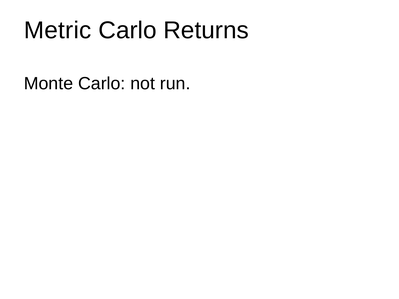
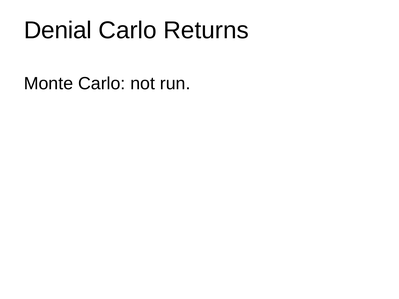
Metric: Metric -> Denial
